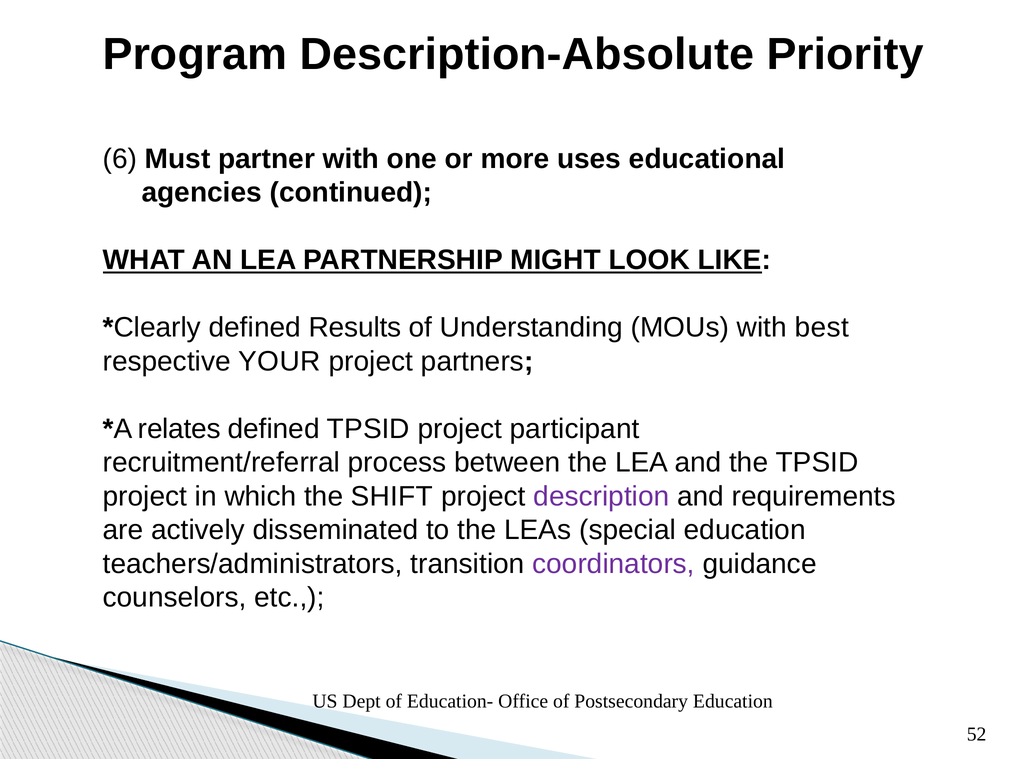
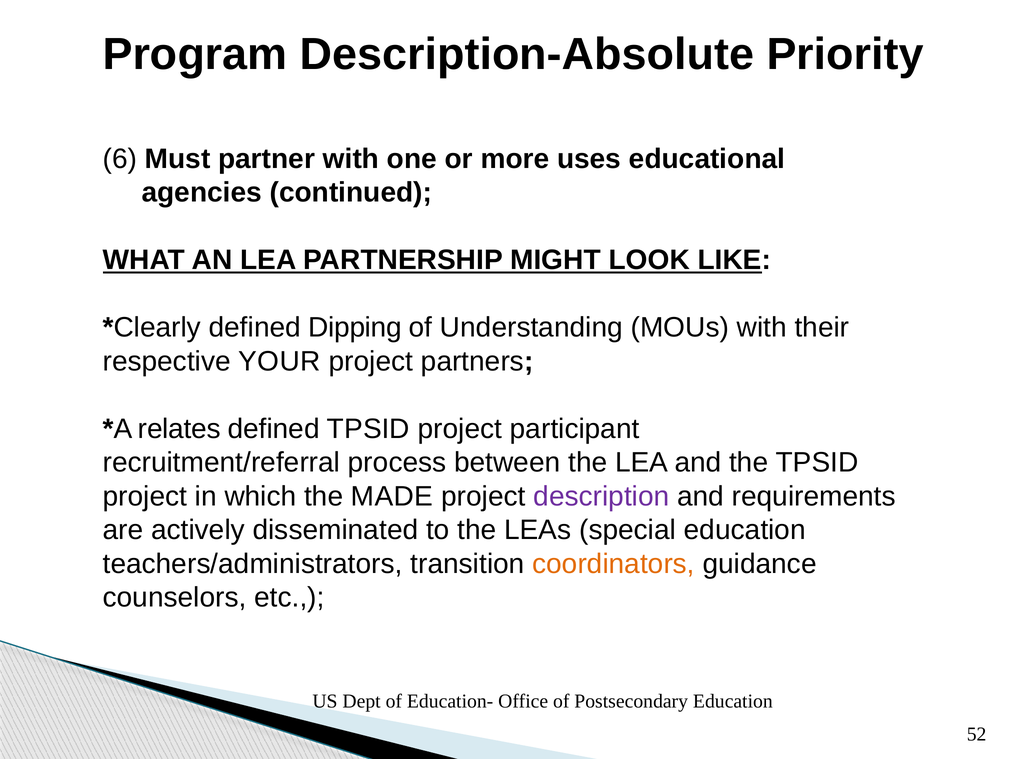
Results: Results -> Dipping
best: best -> their
SHIFT: SHIFT -> MADE
coordinators colour: purple -> orange
